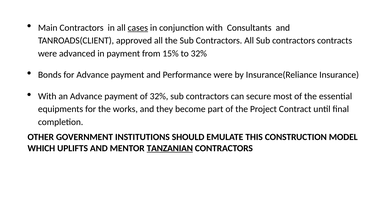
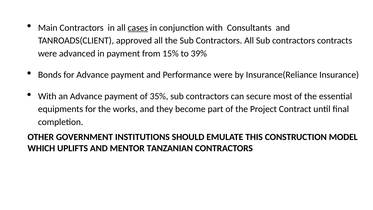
to 32%: 32% -> 39%
of 32%: 32% -> 35%
TANZANIAN underline: present -> none
